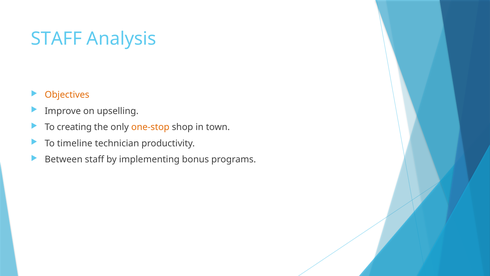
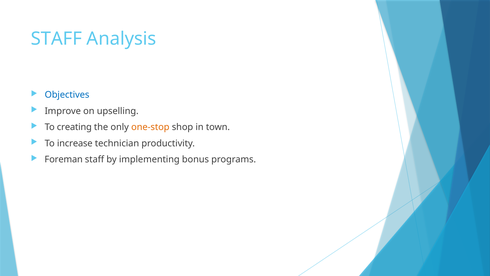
Objectives colour: orange -> blue
timeline: timeline -> increase
Between: Between -> Foreman
